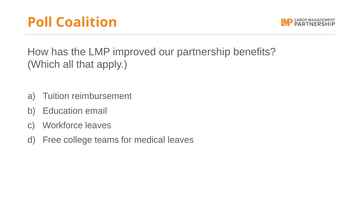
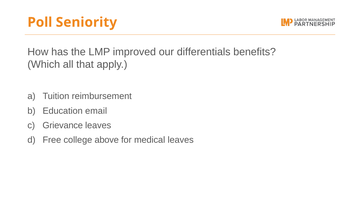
Coalition: Coalition -> Seniority
partnership: partnership -> differentials
Workforce: Workforce -> Grievance
teams: teams -> above
